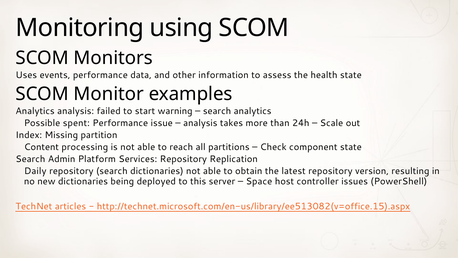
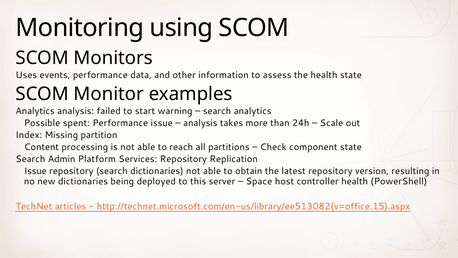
Daily at (35, 171): Daily -> Issue
controller issues: issues -> health
